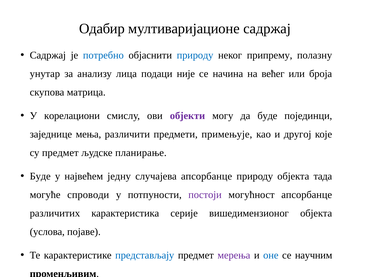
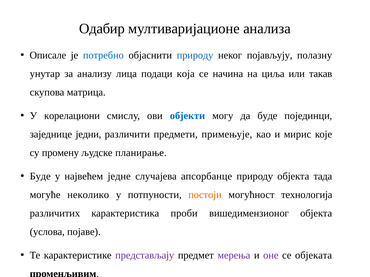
мултиваријационе садржај: садржај -> анализа
Садржај at (48, 55): Садржај -> Описале
припрему: припрему -> појављују
није: није -> која
већег: већег -> циља
броја: броја -> такав
објекти colour: purple -> blue
мења: мења -> једни
другој: другој -> мирис
су предмет: предмет -> промену
једну: једну -> једне
спроводи: спроводи -> неколико
постоји colour: purple -> orange
могућност апсорбанце: апсорбанце -> технологија
карактеристика серије: серије -> проби
представљају colour: blue -> purple
оне colour: blue -> purple
се научним: научним -> објеката
